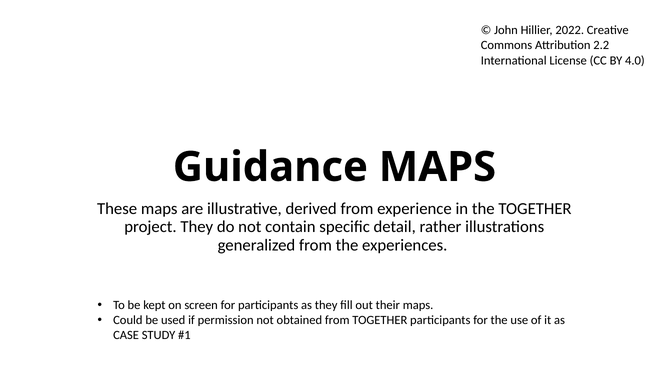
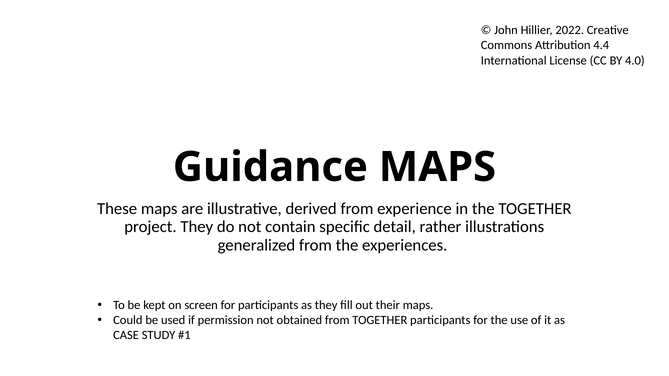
2.2: 2.2 -> 4.4
